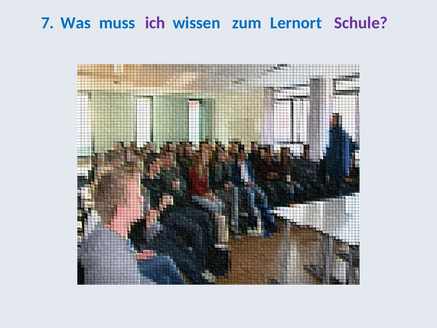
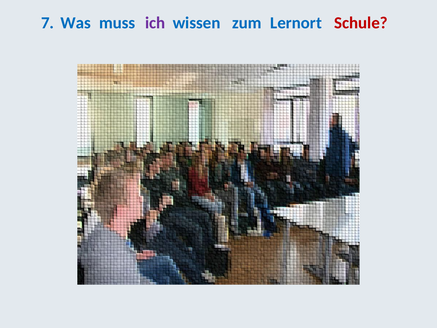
Schule colour: purple -> red
